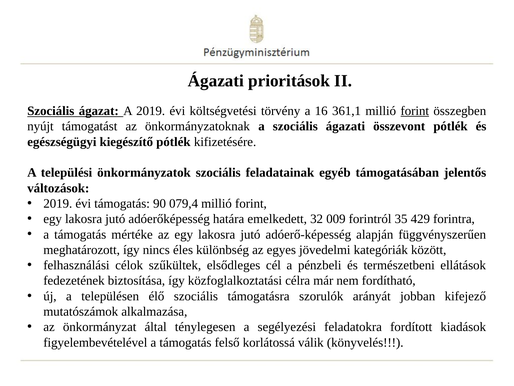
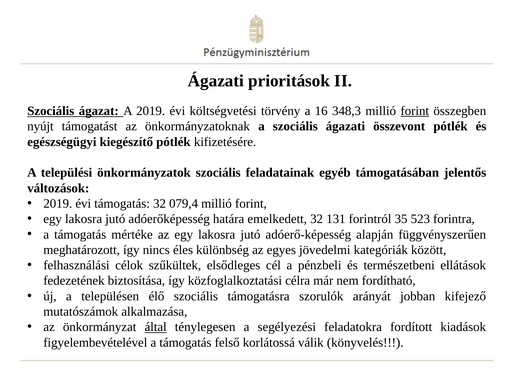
361,1: 361,1 -> 348,3
támogatás 90: 90 -> 32
009: 009 -> 131
429: 429 -> 523
által underline: none -> present
